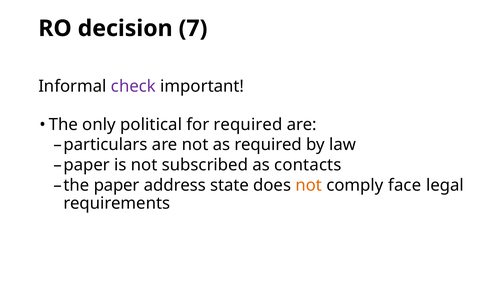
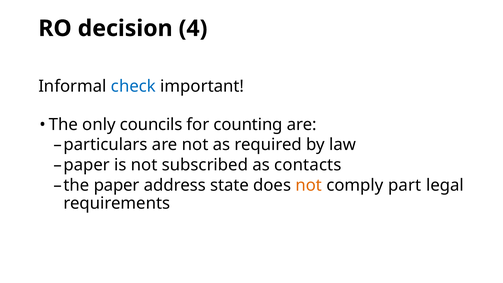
7: 7 -> 4
check colour: purple -> blue
political: political -> councils
for required: required -> counting
face: face -> part
